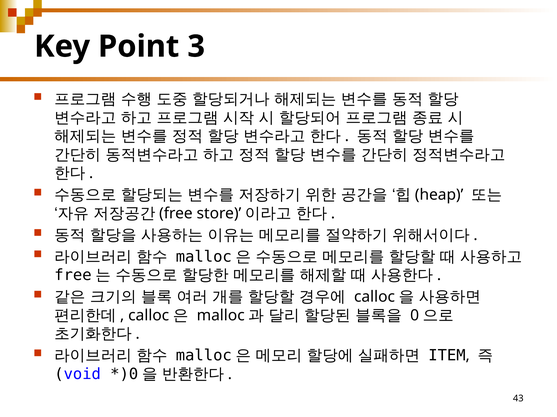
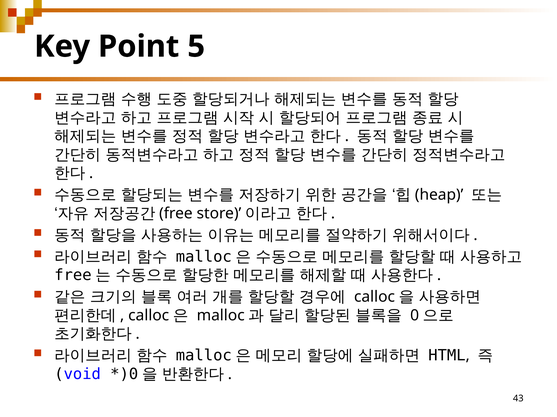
3: 3 -> 5
ITEM: ITEM -> HTML
